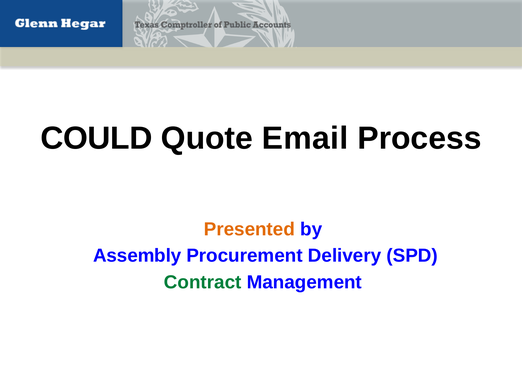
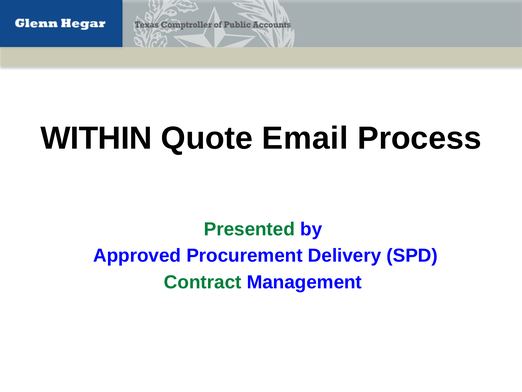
COULD: COULD -> WITHIN
Presented colour: orange -> green
Assembly: Assembly -> Approved
